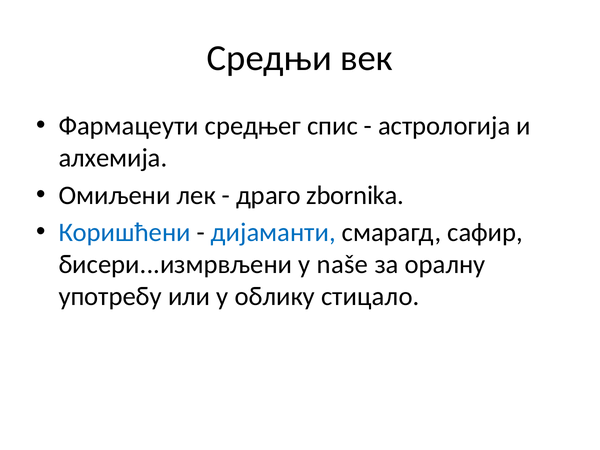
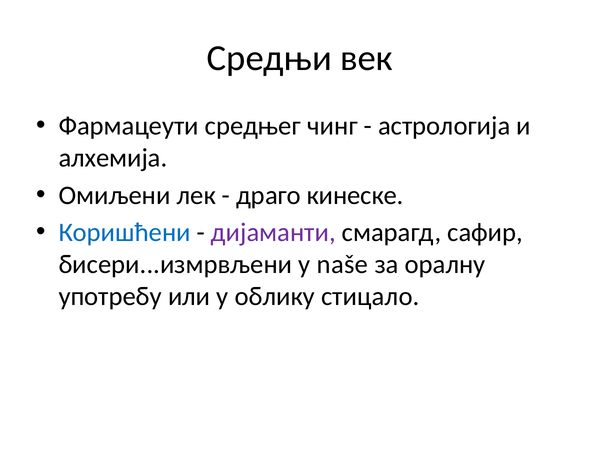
спис: спис -> чинг
zbornika: zbornika -> кинеске
дијаманти colour: blue -> purple
